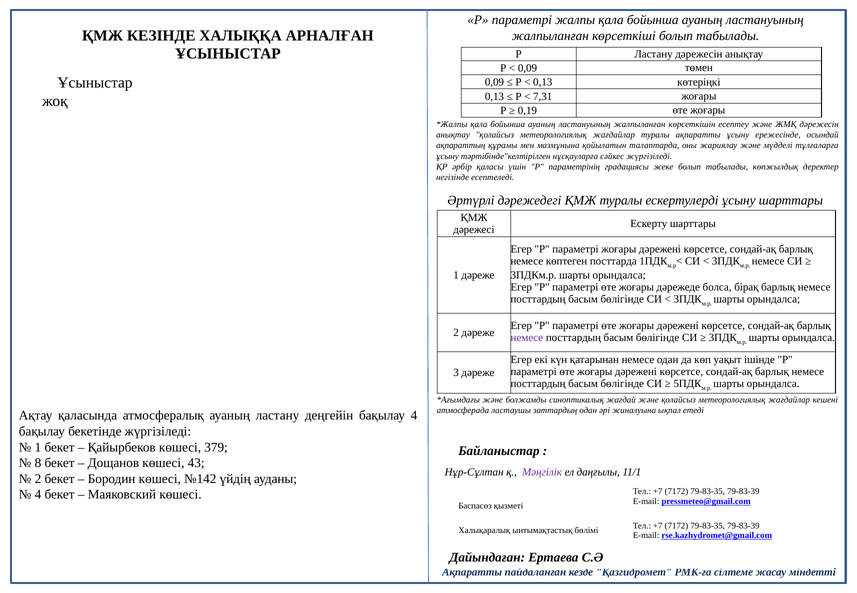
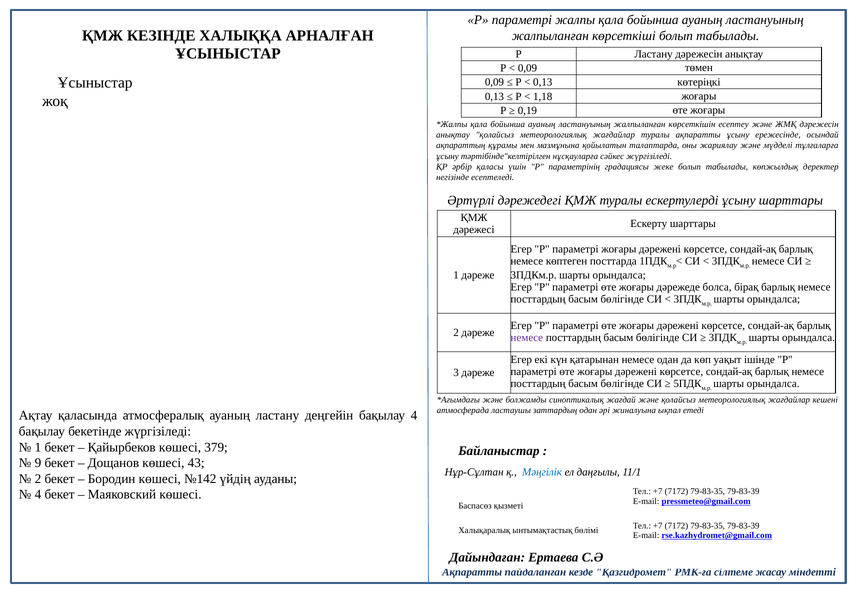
7,31: 7,31 -> 1,18
8: 8 -> 9
Мәңгілік colour: purple -> blue
